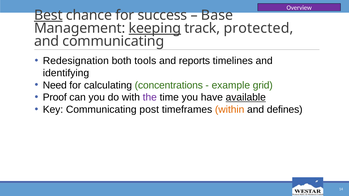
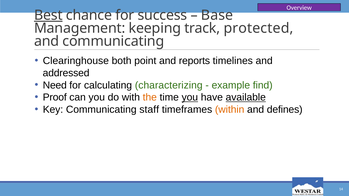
keeping underline: present -> none
Redesignation: Redesignation -> Clearinghouse
tools: tools -> point
identifying: identifying -> addressed
concentrations: concentrations -> characterizing
grid: grid -> find
the colour: purple -> orange
you at (190, 98) underline: none -> present
post: post -> staff
